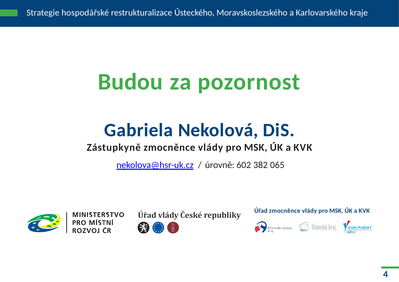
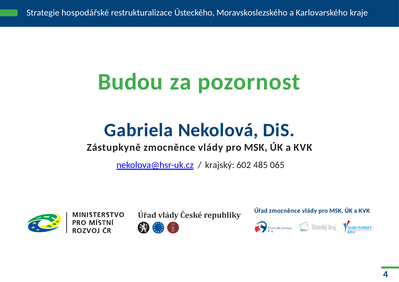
úrovně: úrovně -> krajský
382: 382 -> 485
